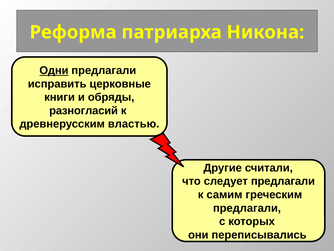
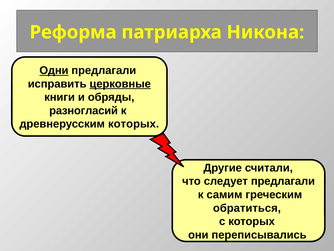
церковные underline: none -> present
древнерусским властью: властью -> которых
предлагали at (247, 208): предлагали -> обратиться
